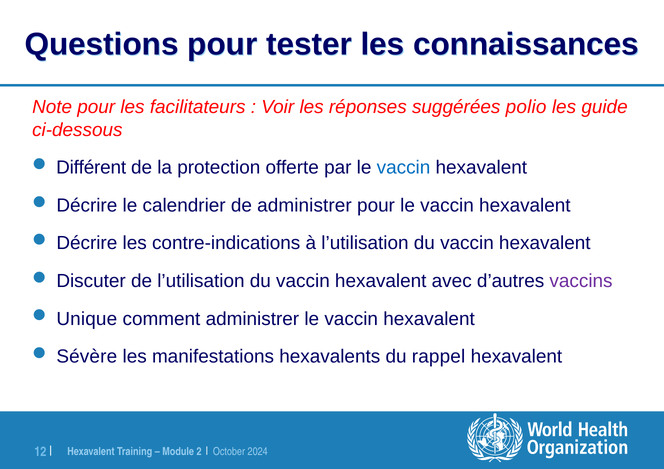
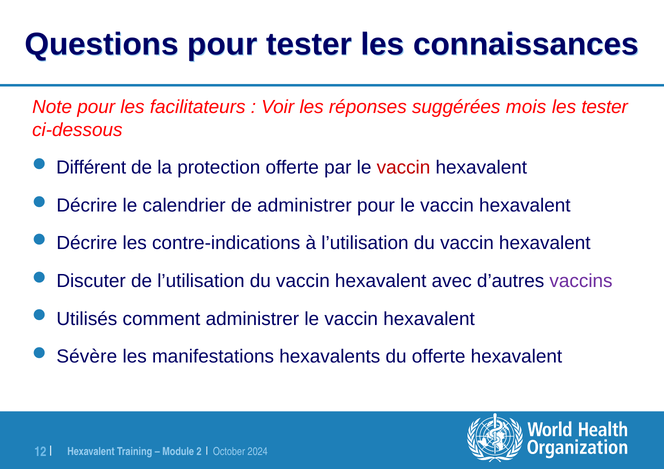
polio: polio -> mois
les guide: guide -> tester
vaccin at (403, 168) colour: blue -> red
Unique: Unique -> Utilisés
du rappel: rappel -> offerte
